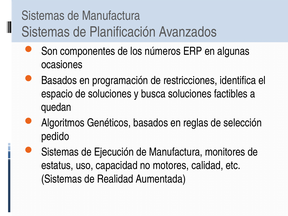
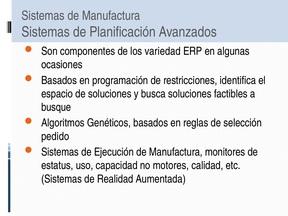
números: números -> variedad
quedan: quedan -> busque
